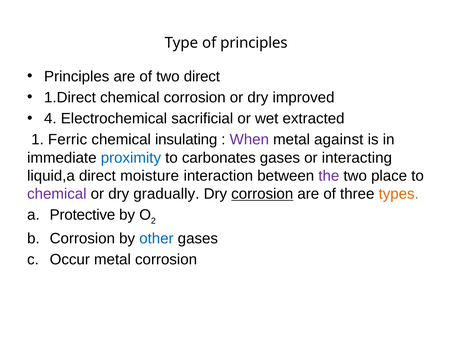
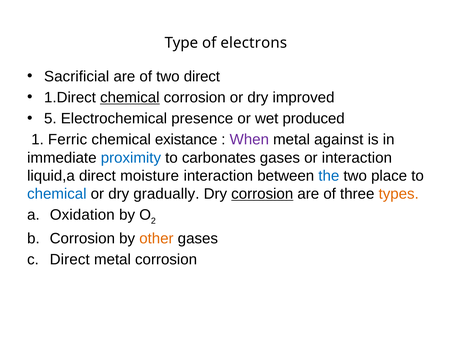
of principles: principles -> electrons
Principles at (77, 76): Principles -> Sacrificial
chemical at (130, 97) underline: none -> present
4: 4 -> 5
sacrificial: sacrificial -> presence
extracted: extracted -> produced
insulating: insulating -> existance
or interacting: interacting -> interaction
the colour: purple -> blue
chemical at (57, 194) colour: purple -> blue
Protective: Protective -> Oxidation
other colour: blue -> orange
Occur at (70, 260): Occur -> Direct
